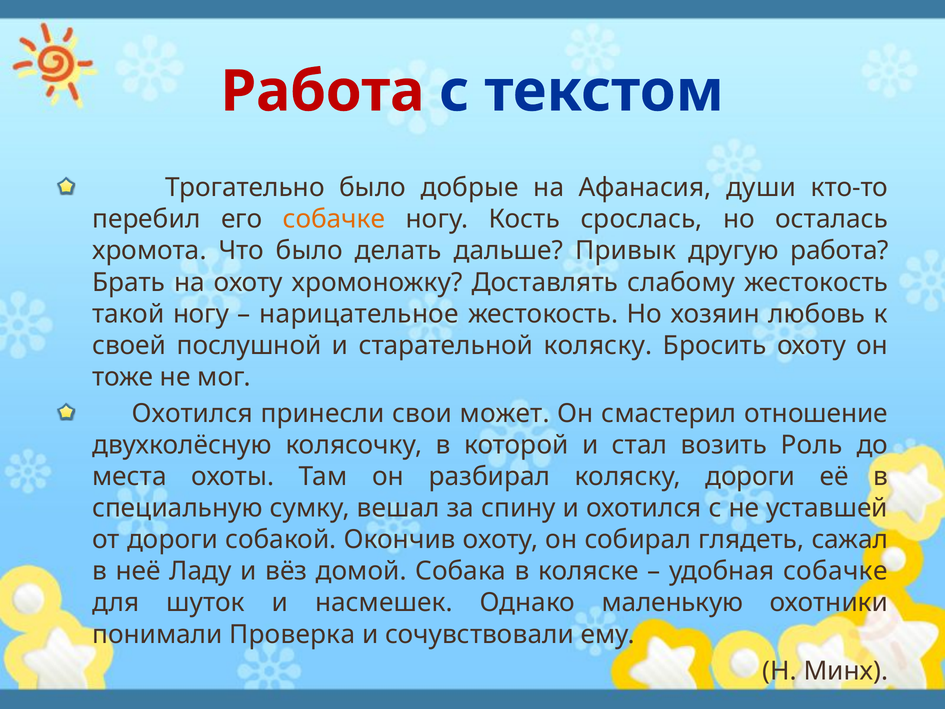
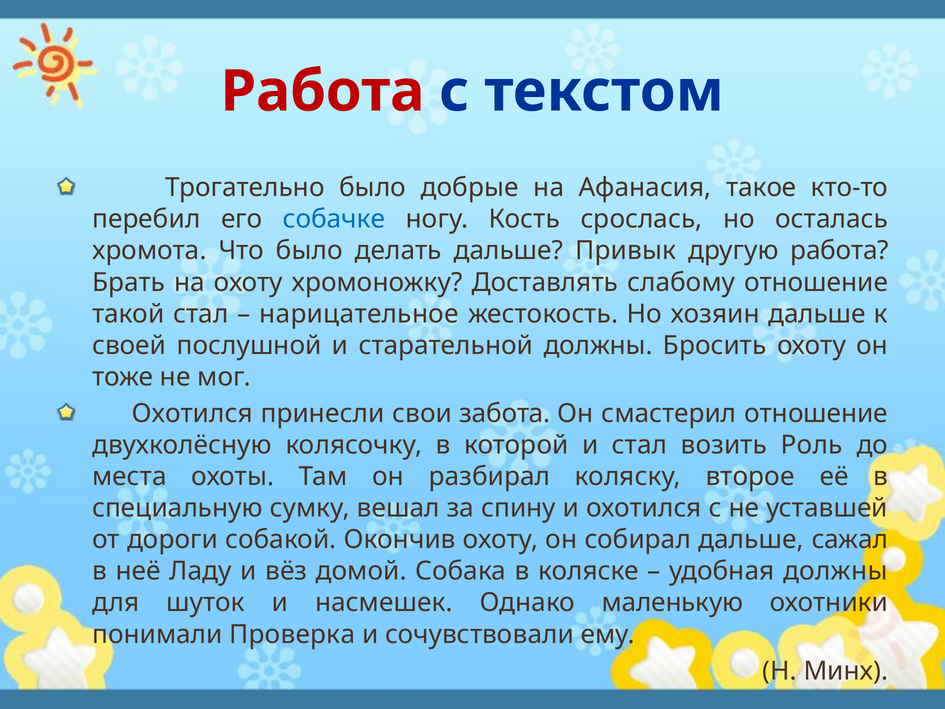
души: души -> такое
собачке at (334, 219) colour: orange -> blue
слабому жестокость: жестокость -> отношение
такой ногу: ногу -> стал
хозяин любовь: любовь -> дальше
старательной коляску: коляску -> должны
может: может -> забота
коляску дороги: дороги -> второе
собирал глядеть: глядеть -> дальше
удобная собачке: собачке -> должны
